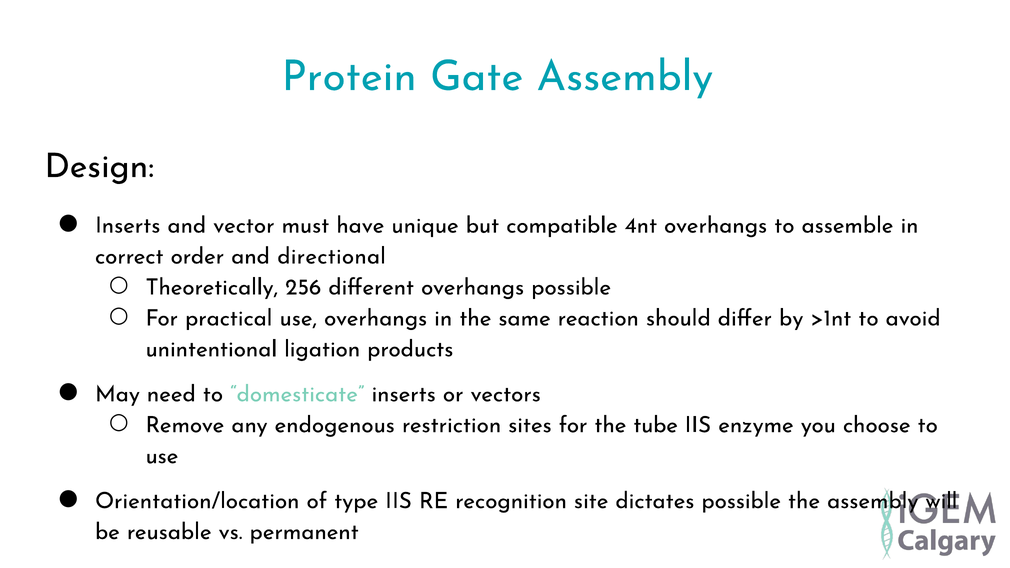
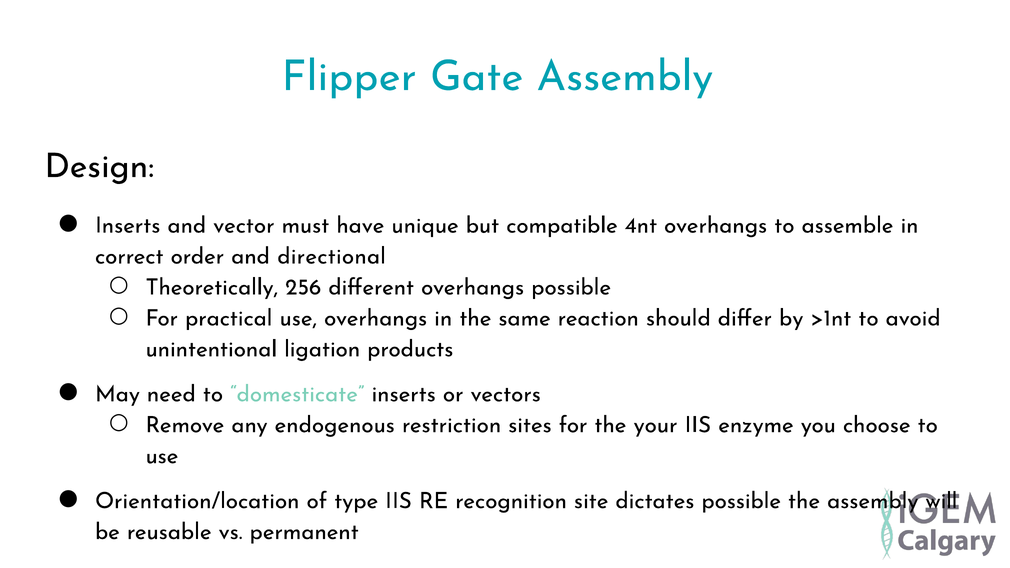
Protein: Protein -> Flipper
tube: tube -> your
